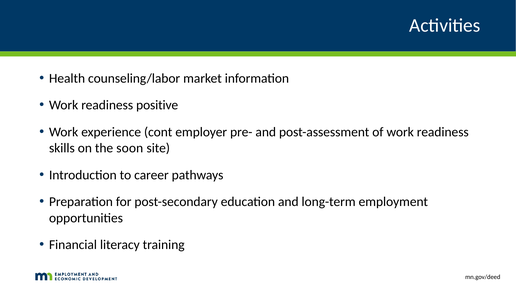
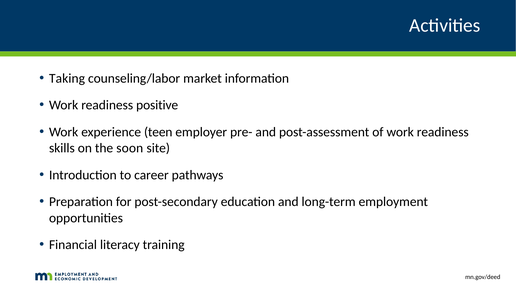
Health: Health -> Taking
cont: cont -> teen
